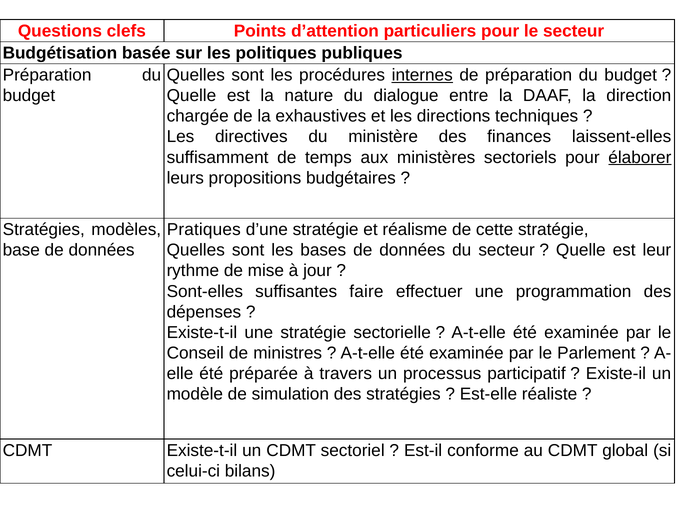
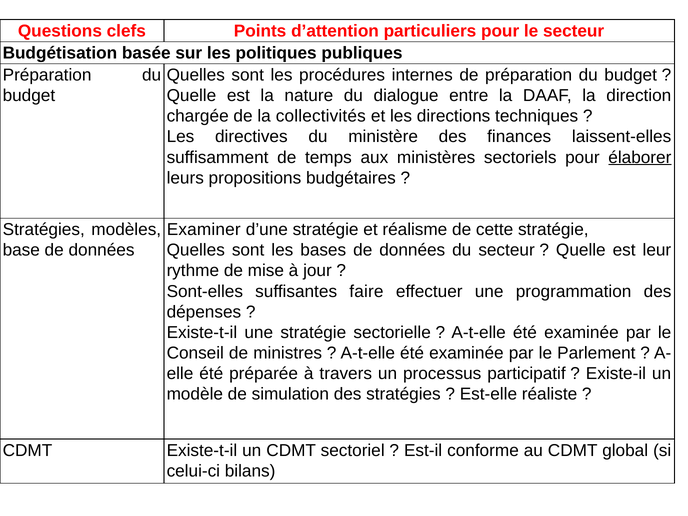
internes underline: present -> none
exhaustives: exhaustives -> collectivités
Pratiques: Pratiques -> Examiner
